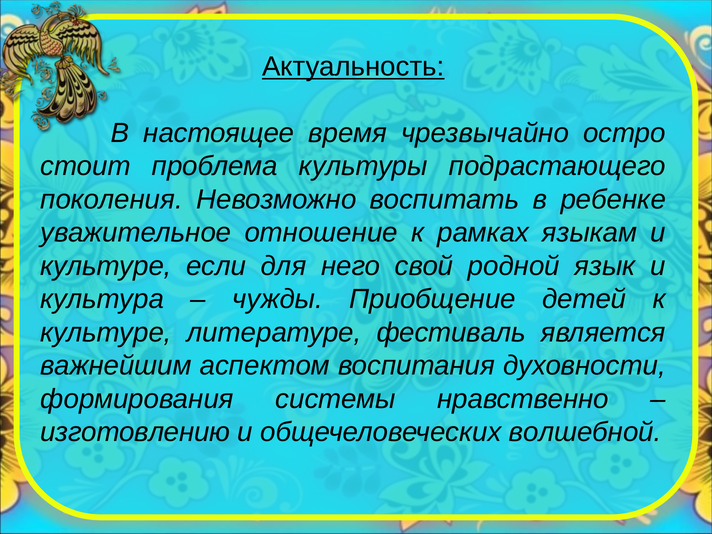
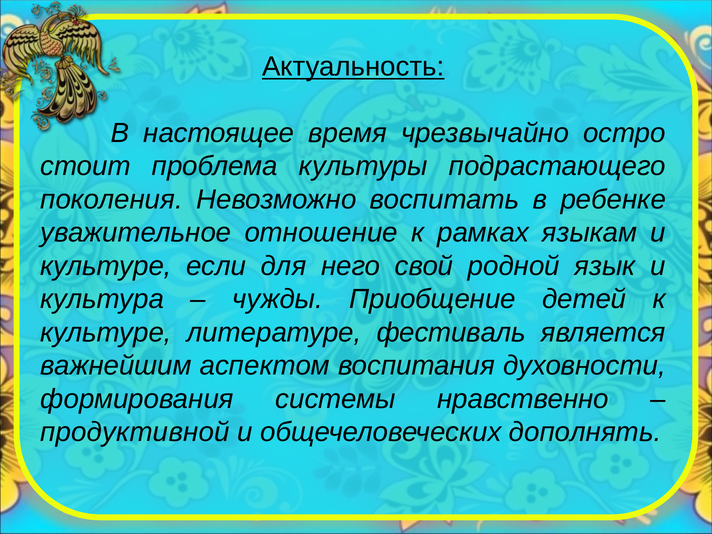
изготовлению: изготовлению -> продуктивной
волшебной: волшебной -> дополнять
